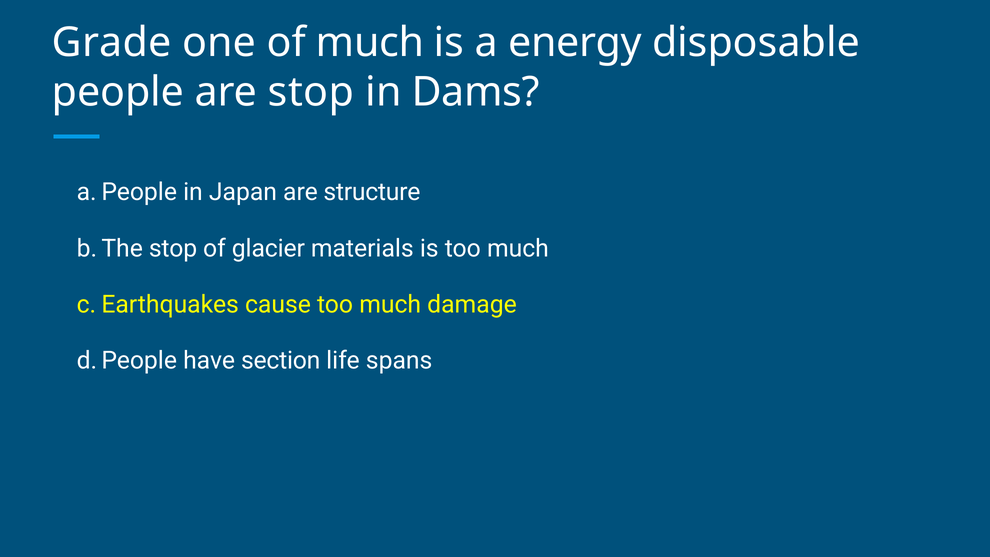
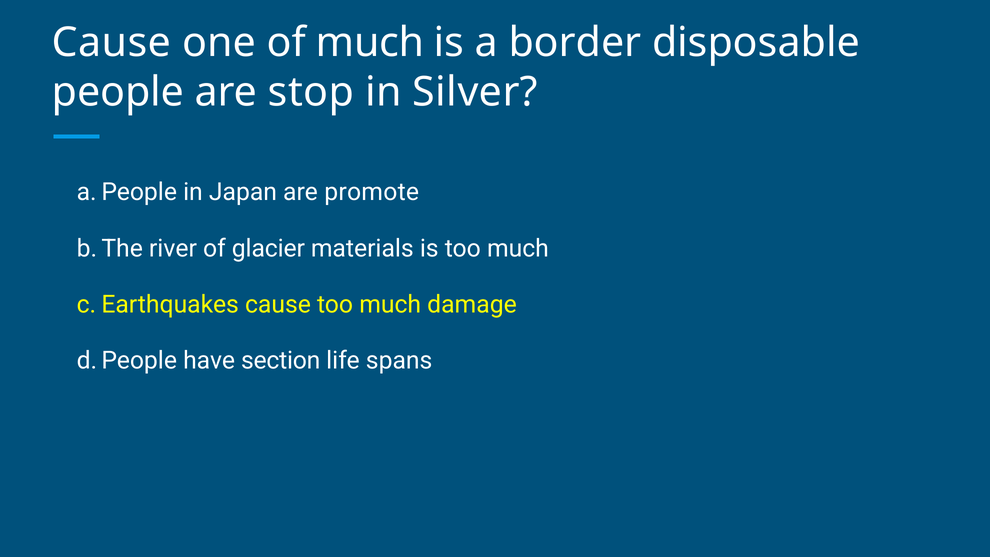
Grade at (112, 43): Grade -> Cause
energy: energy -> border
Dams: Dams -> Silver
structure: structure -> promote
stop at (173, 248): stop -> river
